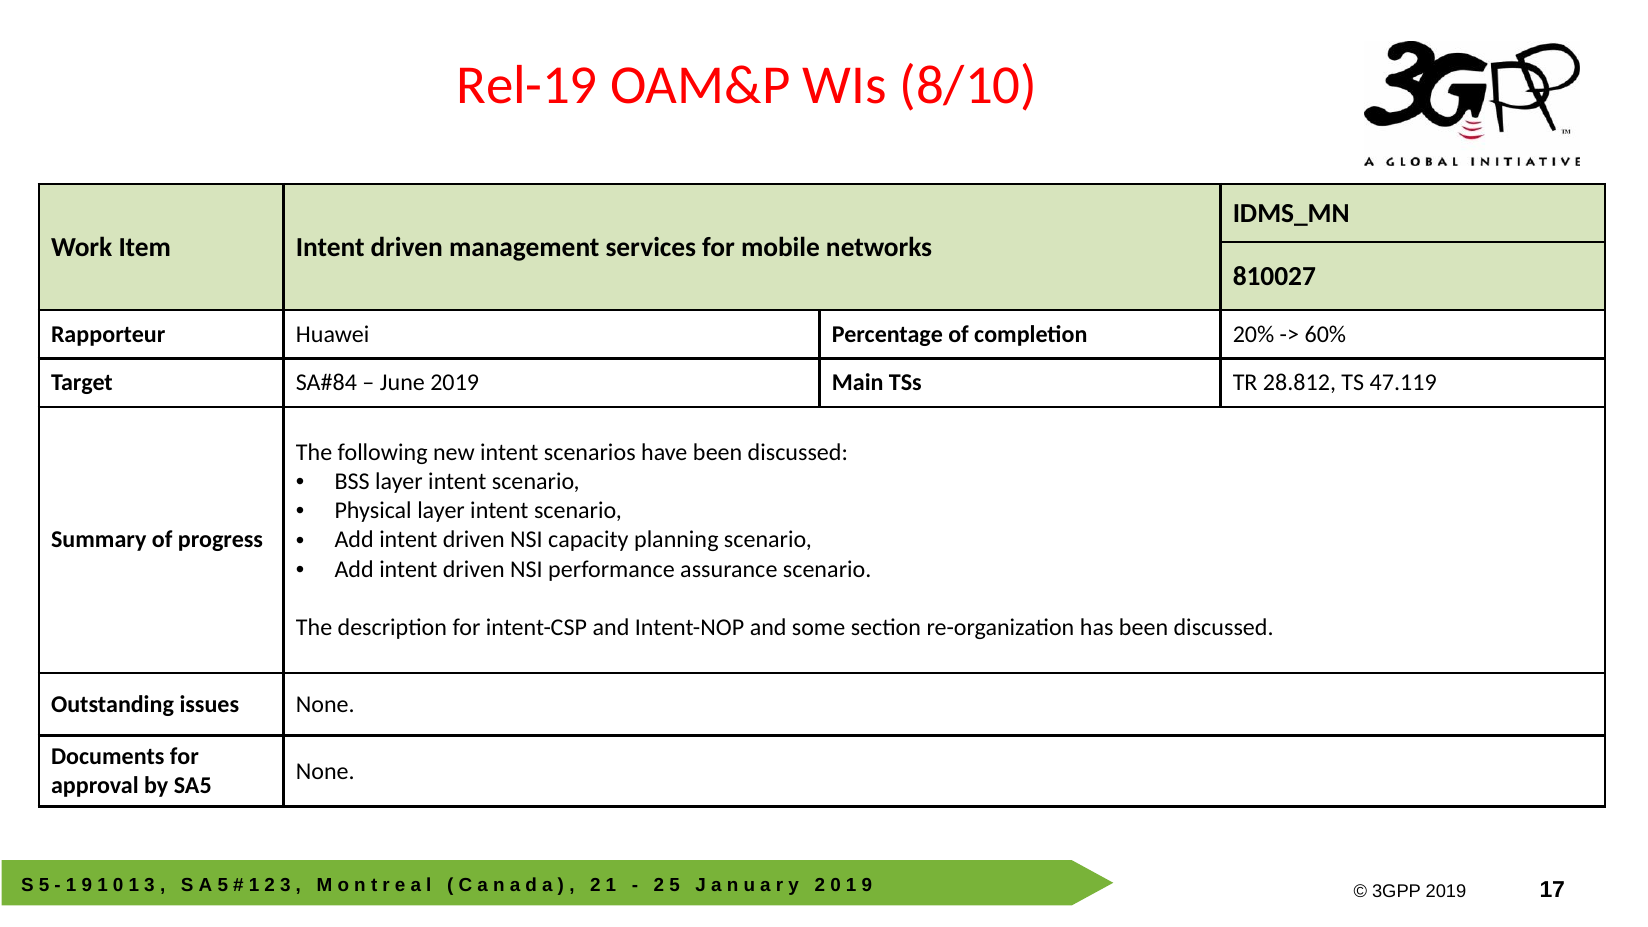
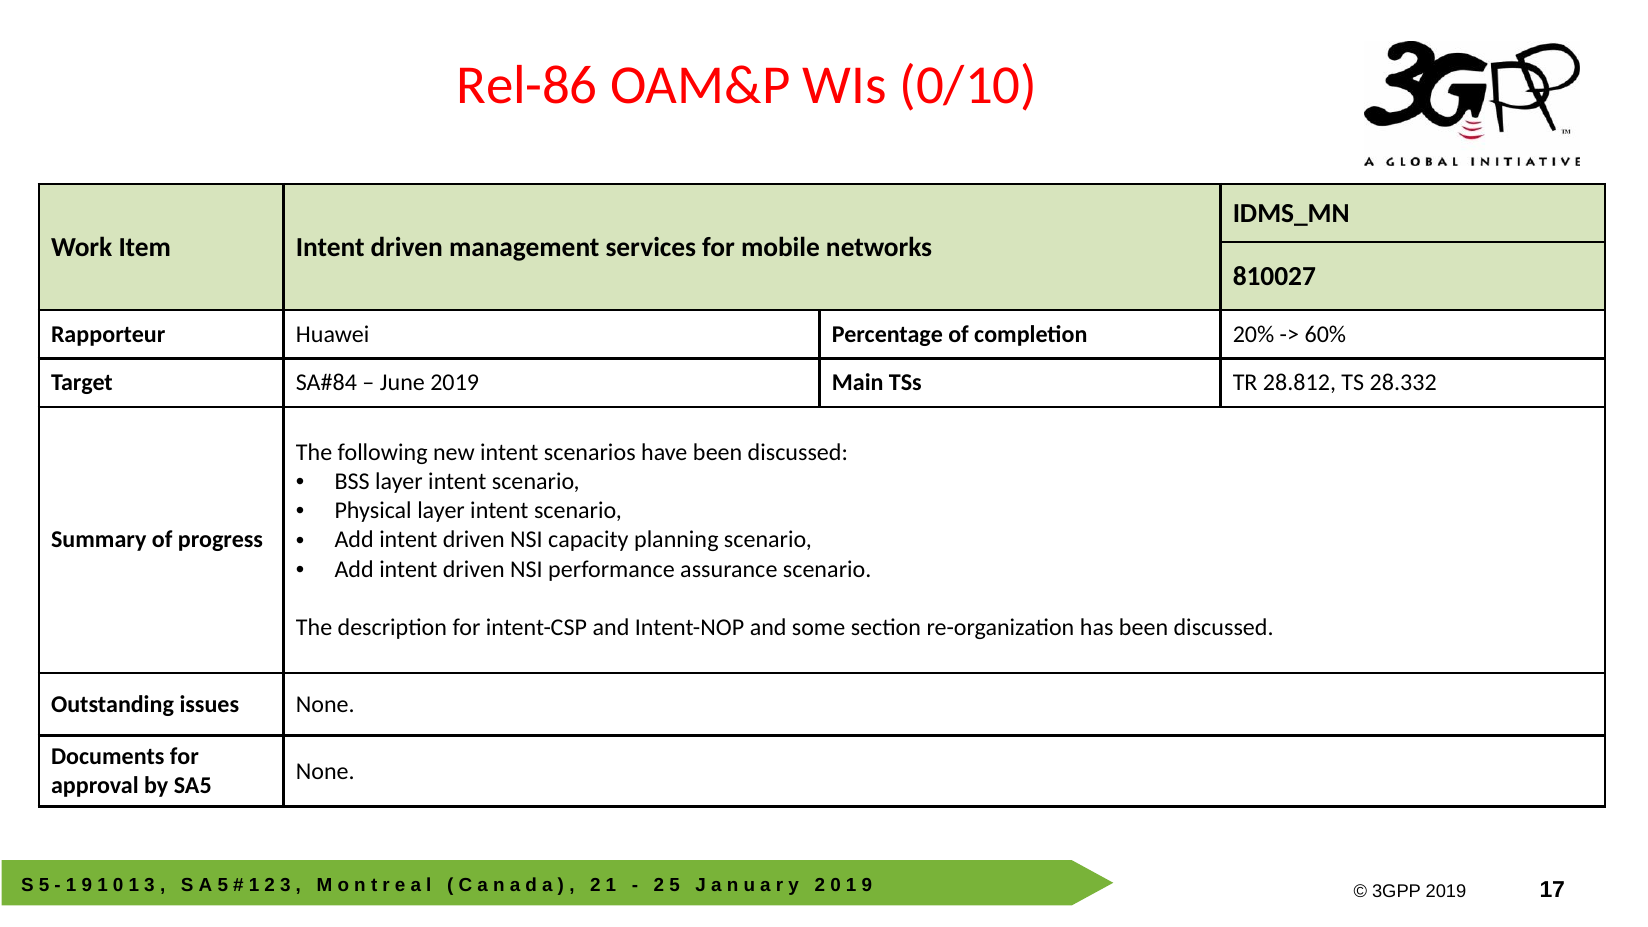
Rel-19: Rel-19 -> Rel-86
8/10: 8/10 -> 0/10
47.119: 47.119 -> 28.332
